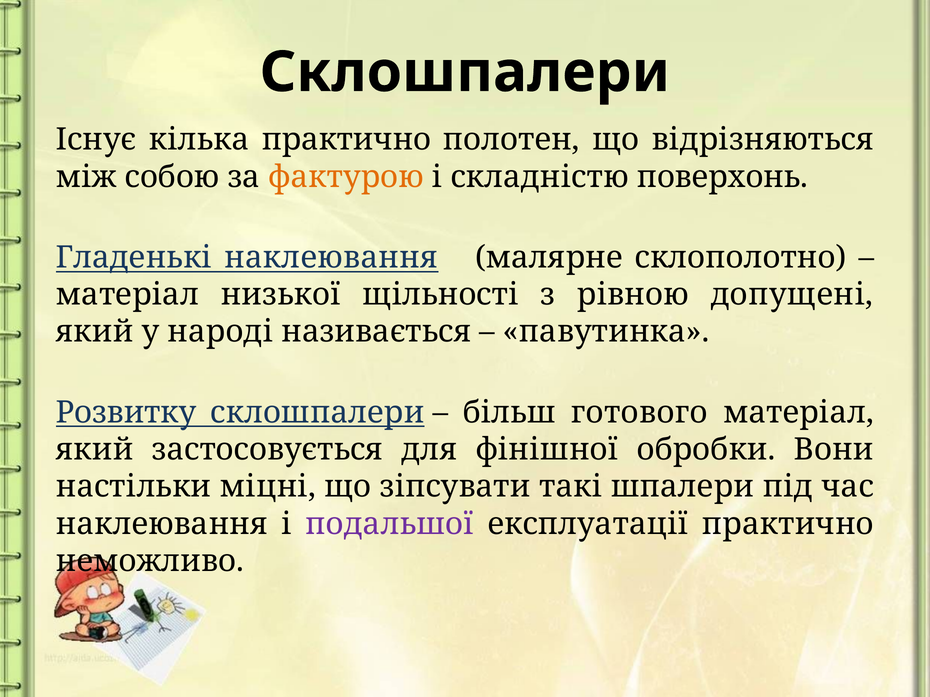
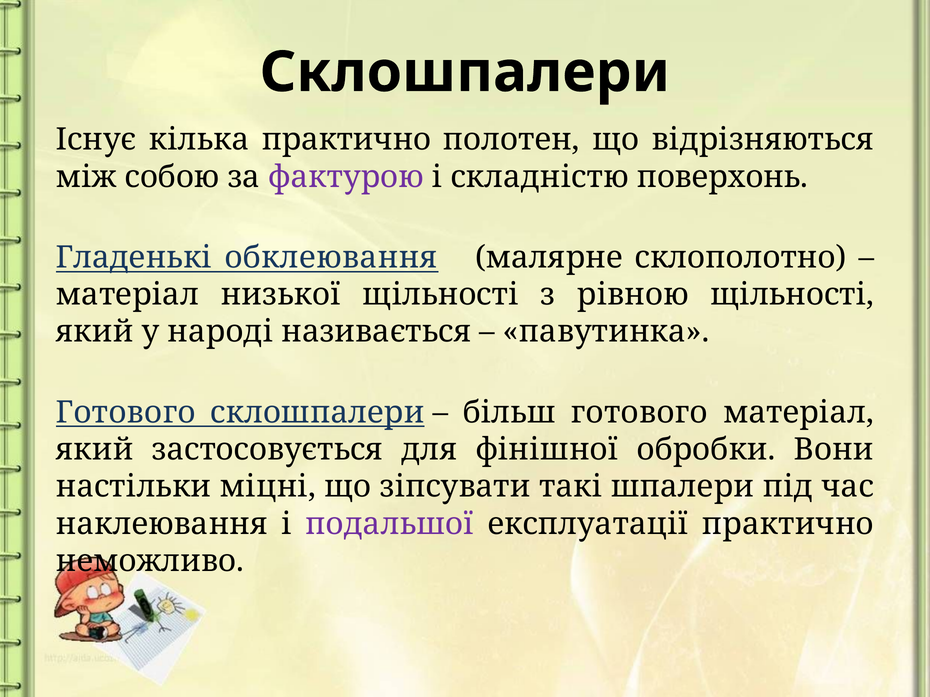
фактурою colour: orange -> purple
Гладенькі наклеювання: наклеювання -> обклеювання
рівною допущені: допущені -> щільності
Розвитку at (126, 413): Розвитку -> Готового
